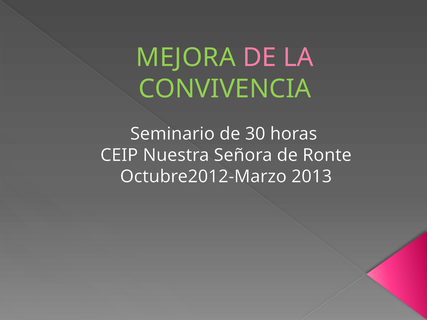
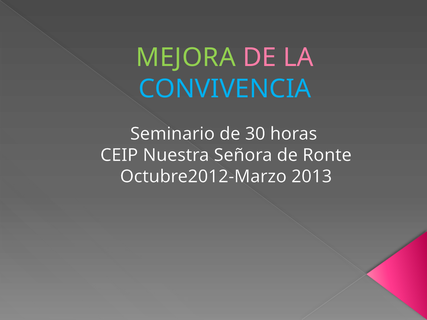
CONVIVENCIA colour: light green -> light blue
